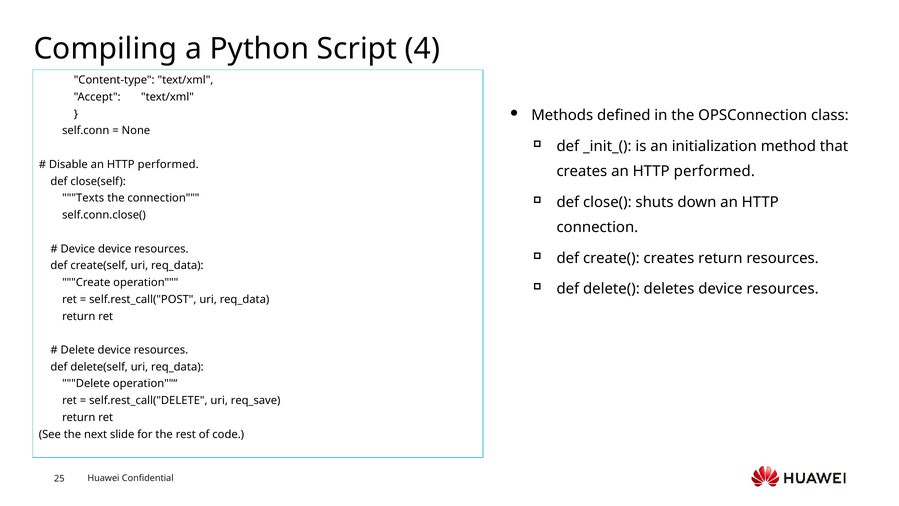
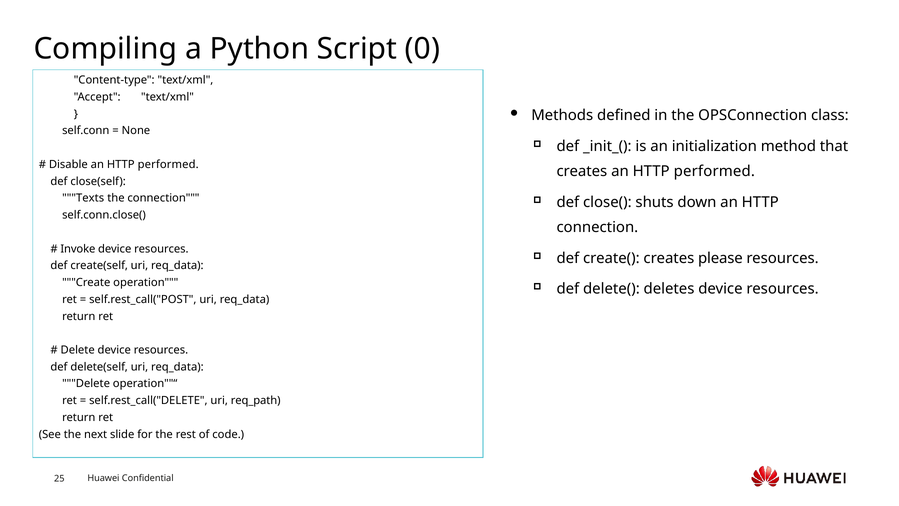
4: 4 -> 0
Device at (78, 249): Device -> Invoke
creates return: return -> please
req_save: req_save -> req_path
